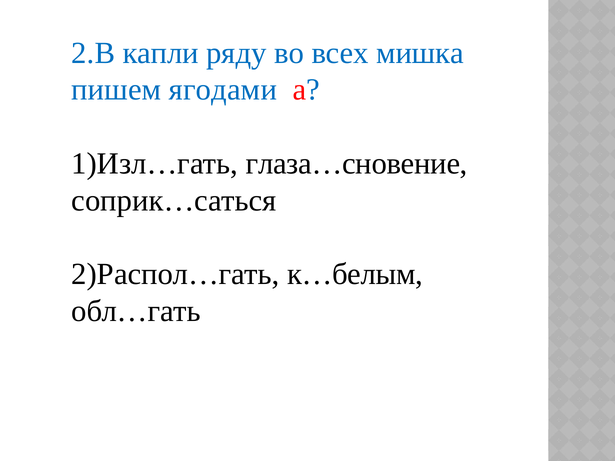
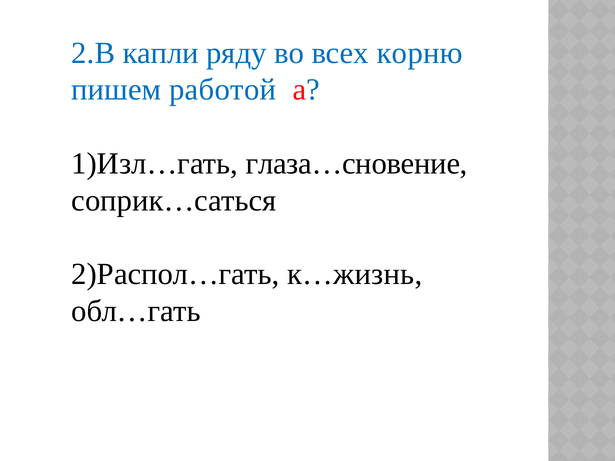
мишка: мишка -> корню
ягодами: ягодами -> работой
к…белым: к…белым -> к…жизнь
